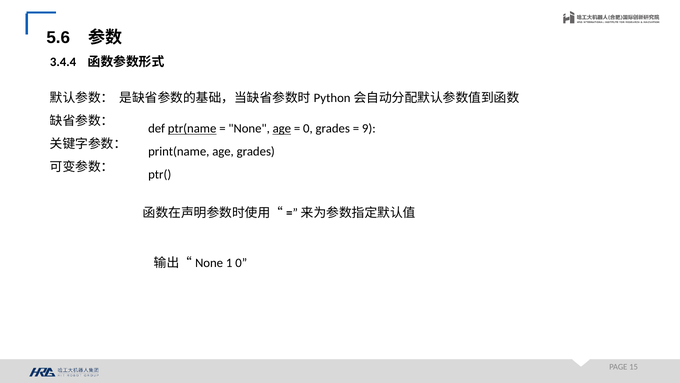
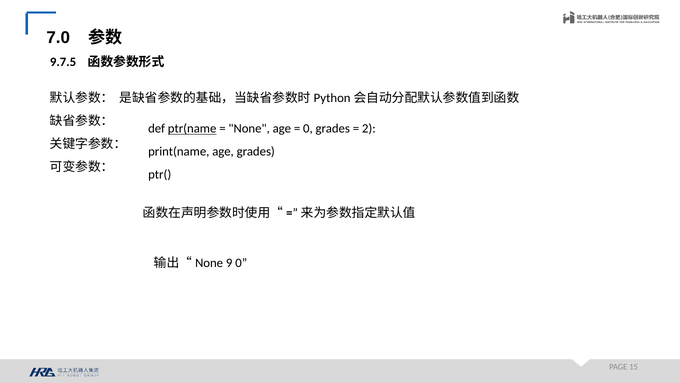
5.6: 5.6 -> 7.0
3.4.4: 3.4.4 -> 9.7.5
age at (282, 129) underline: present -> none
9: 9 -> 2
1: 1 -> 9
